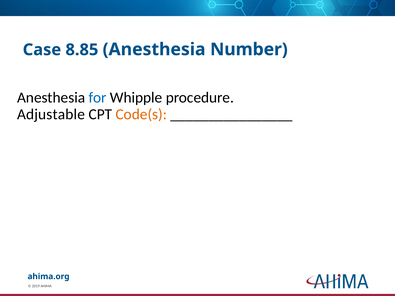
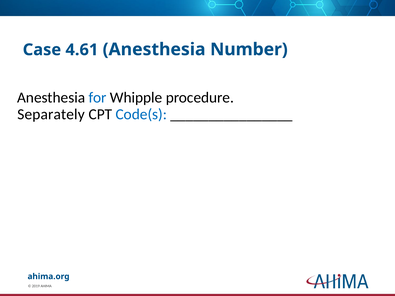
8.85: 8.85 -> 4.61
Adjustable: Adjustable -> Separately
Code(s colour: orange -> blue
